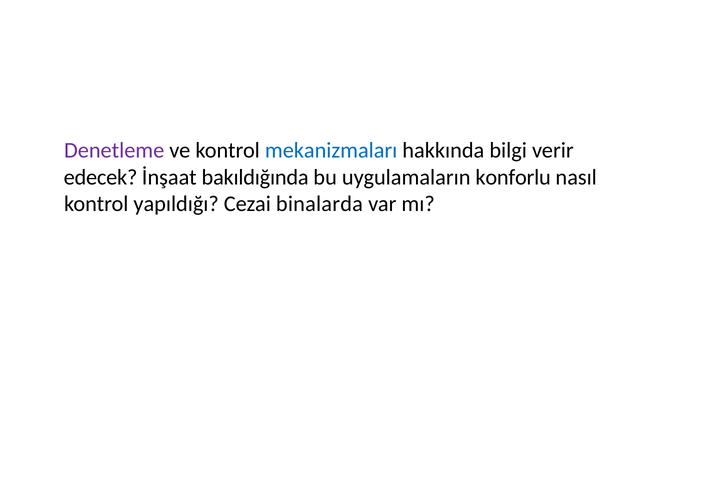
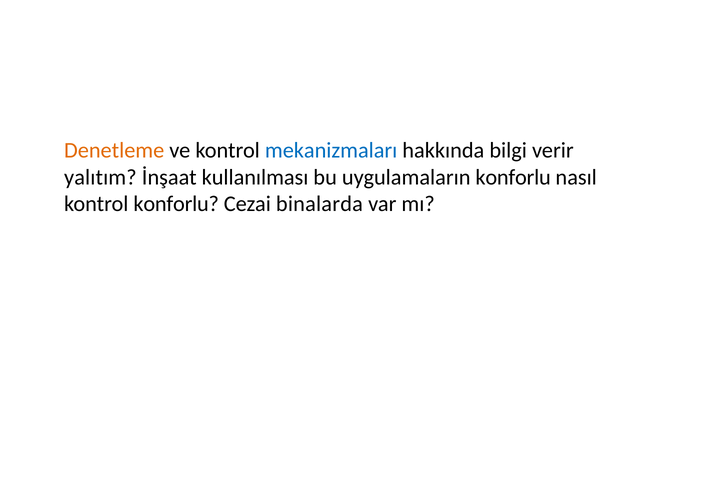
Denetleme colour: purple -> orange
edecek: edecek -> yalıtım
bakıldığında: bakıldığında -> kullanılması
kontrol yapıldığı: yapıldığı -> konforlu
